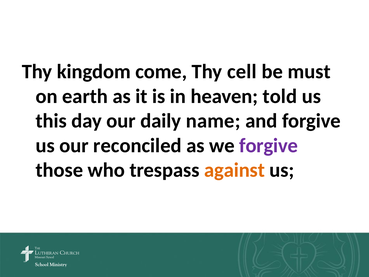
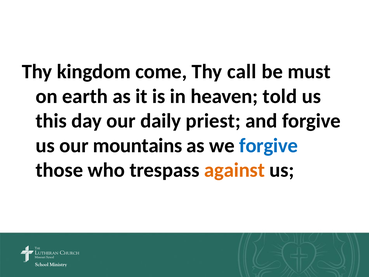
cell: cell -> call
name: name -> priest
reconciled: reconciled -> mountains
forgive at (269, 145) colour: purple -> blue
